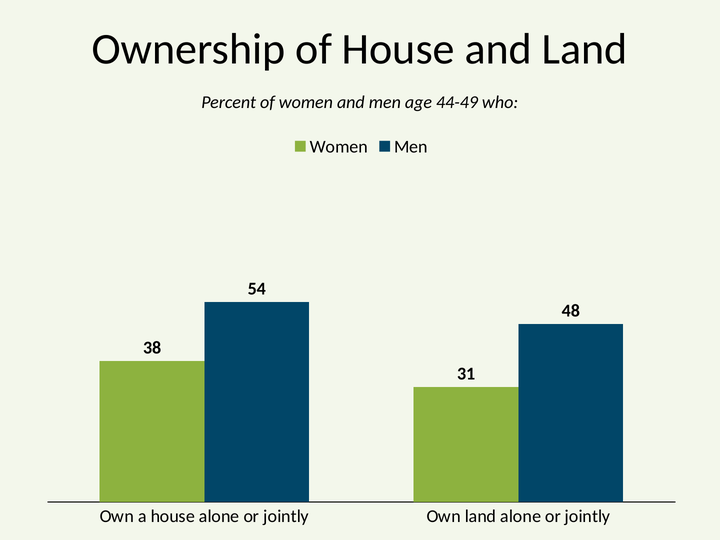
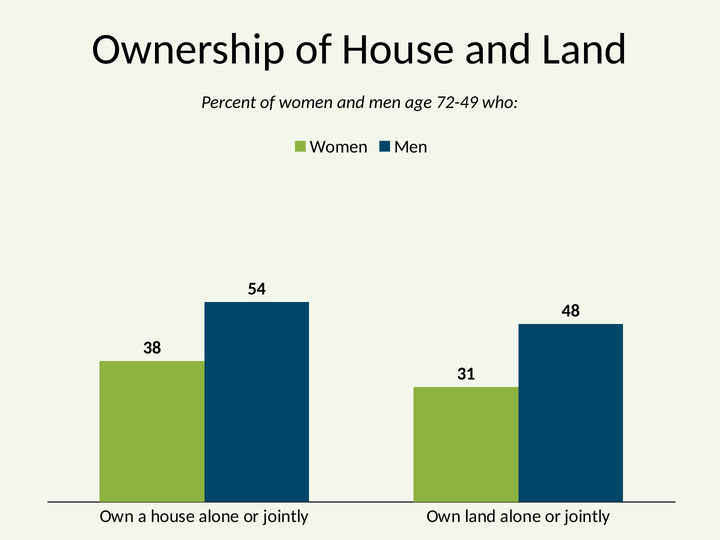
44-49: 44-49 -> 72-49
